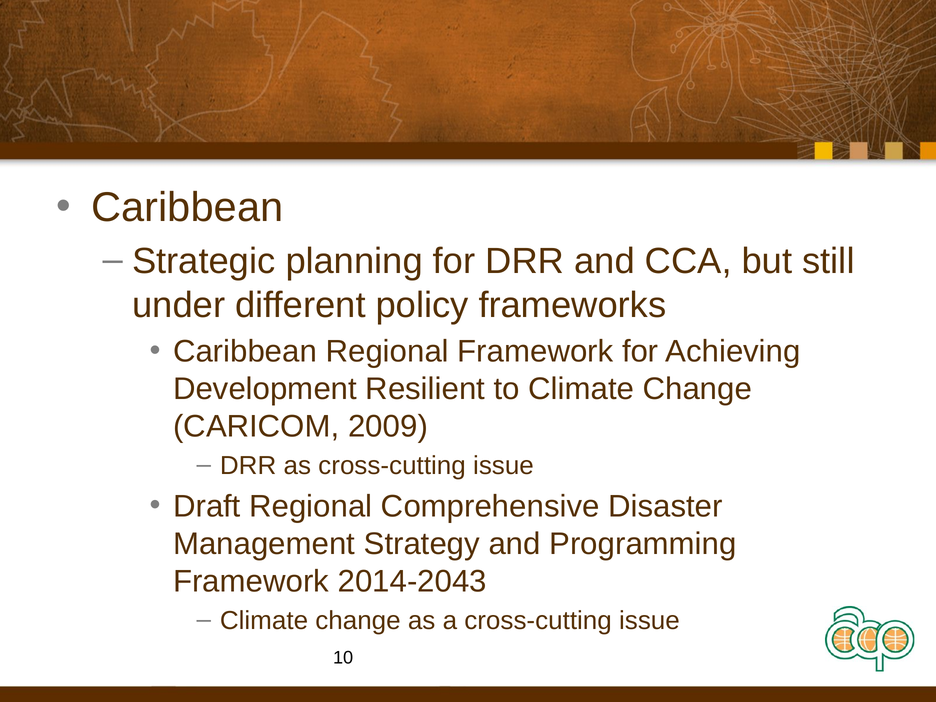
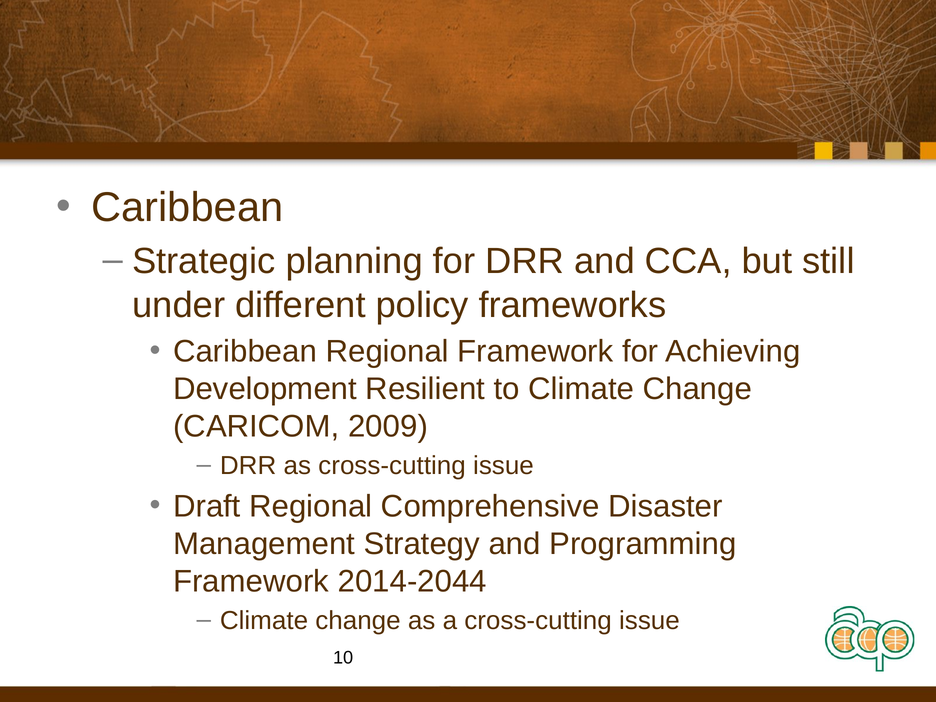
2014-2043: 2014-2043 -> 2014-2044
